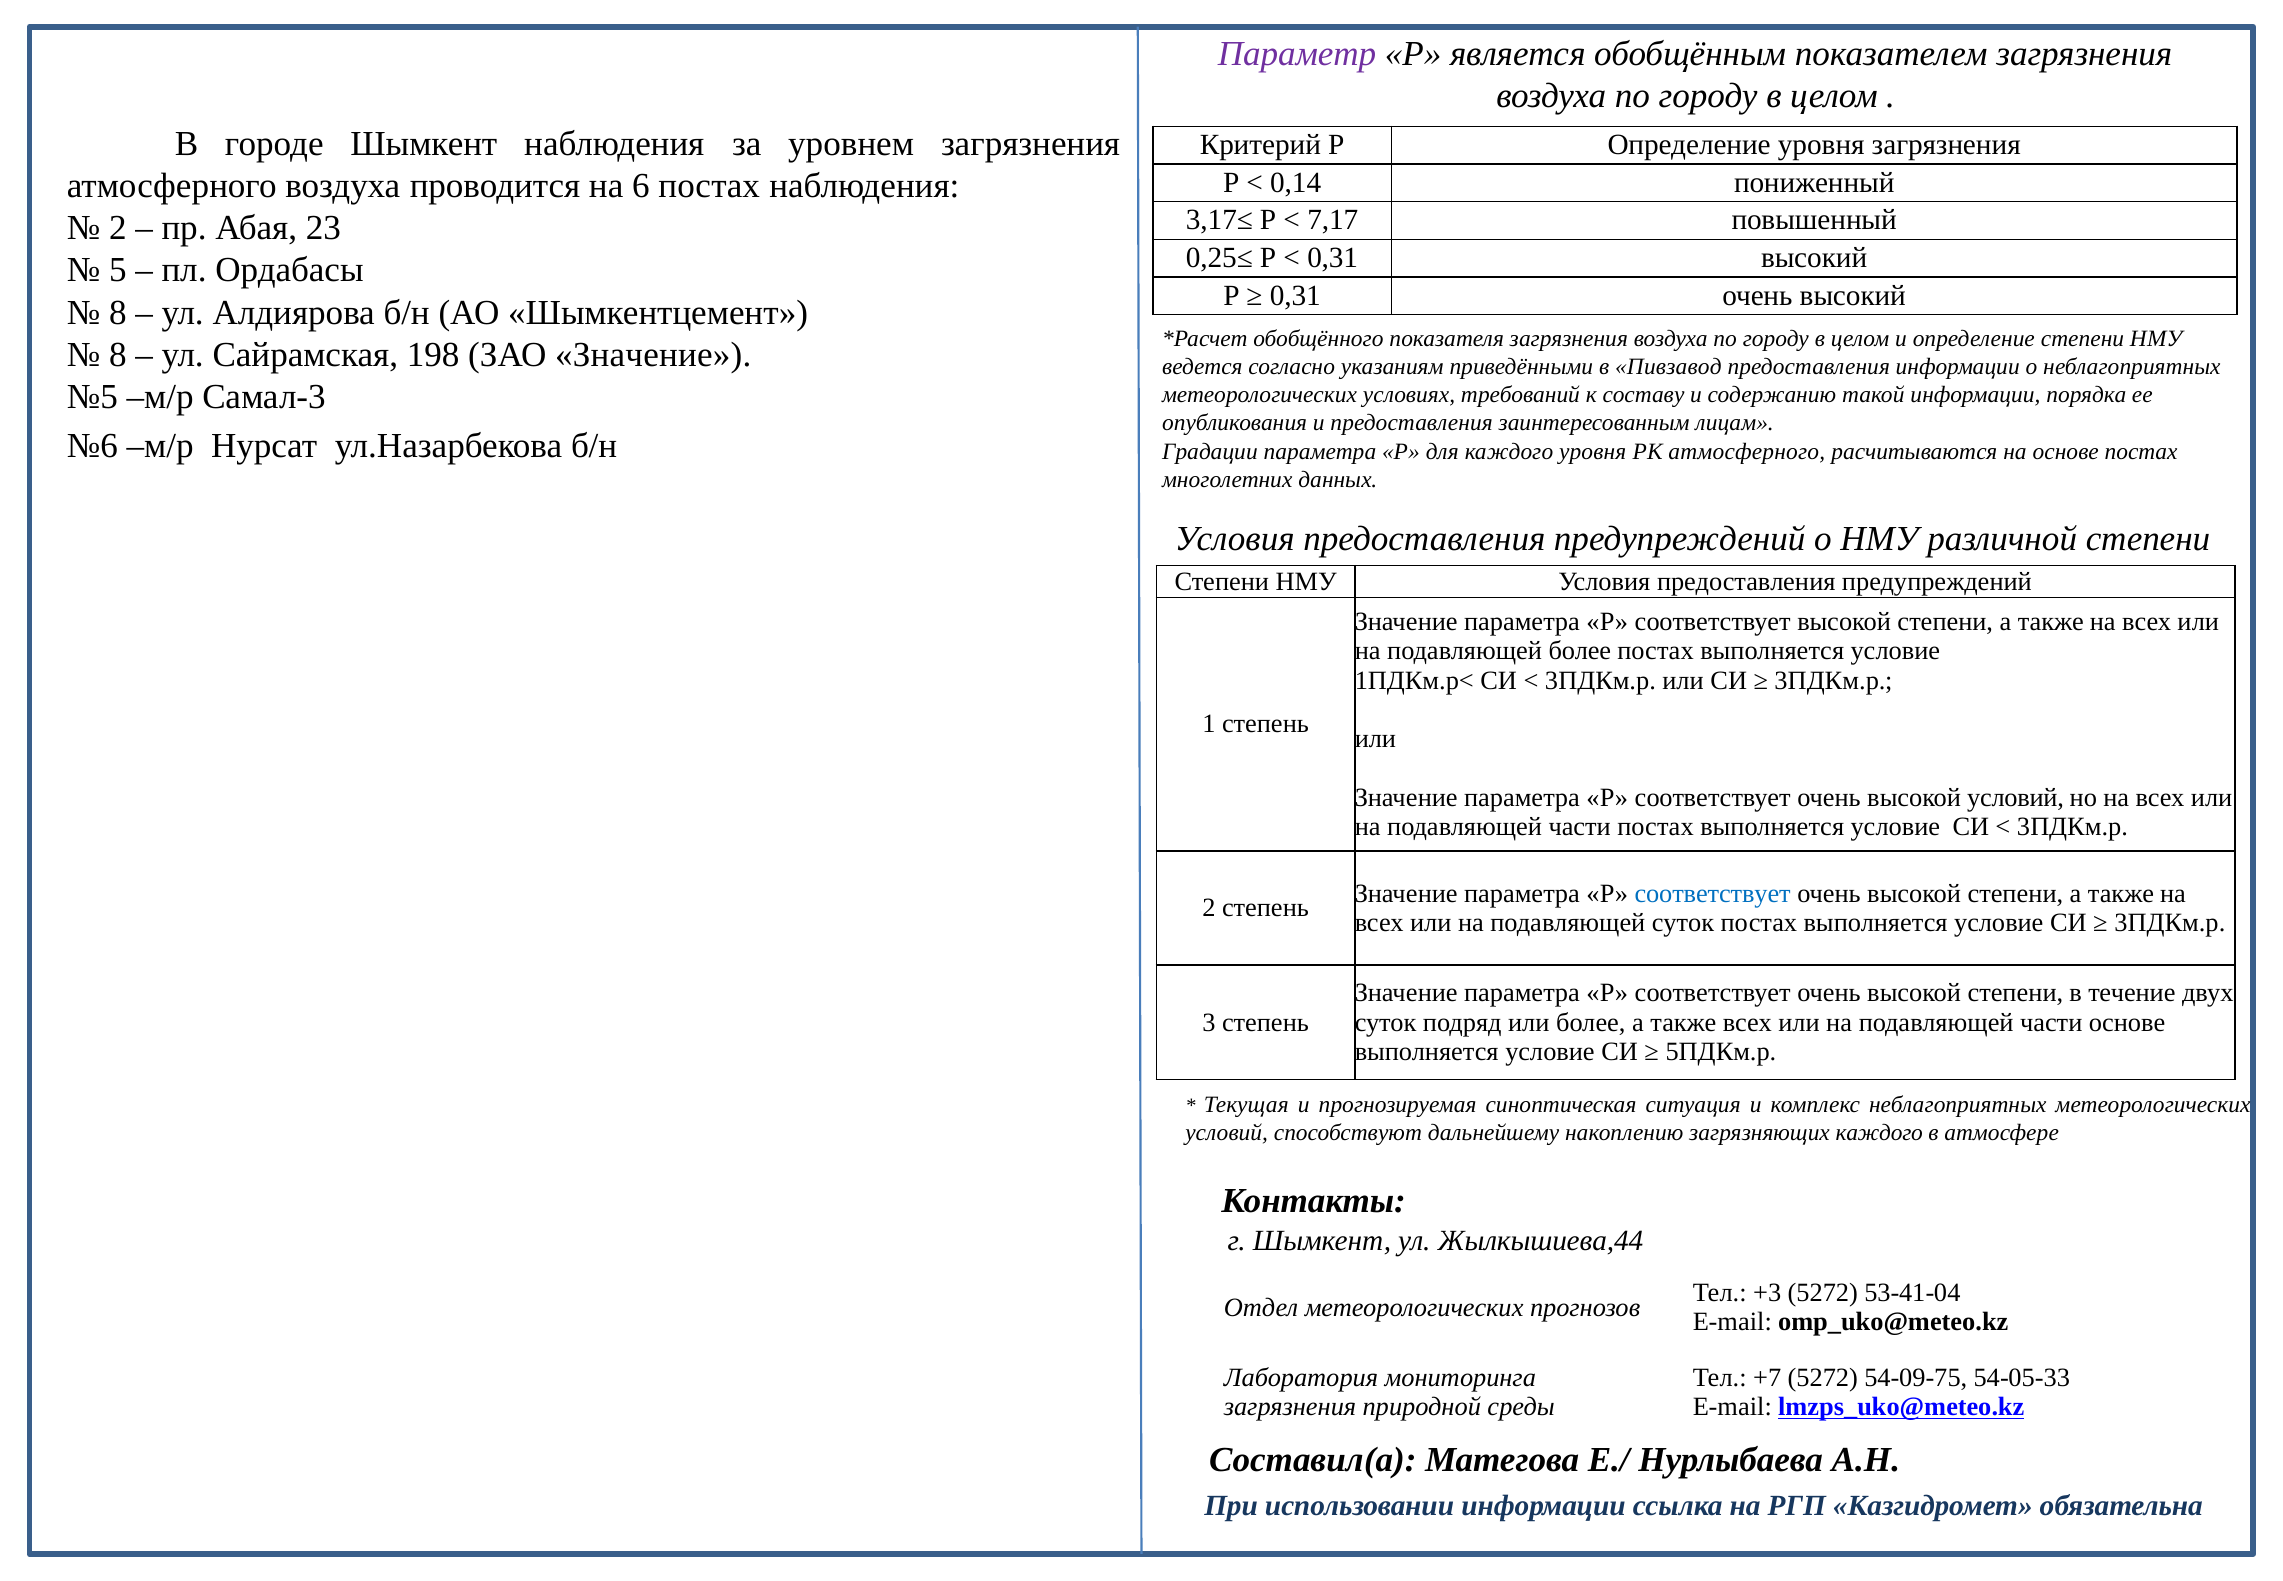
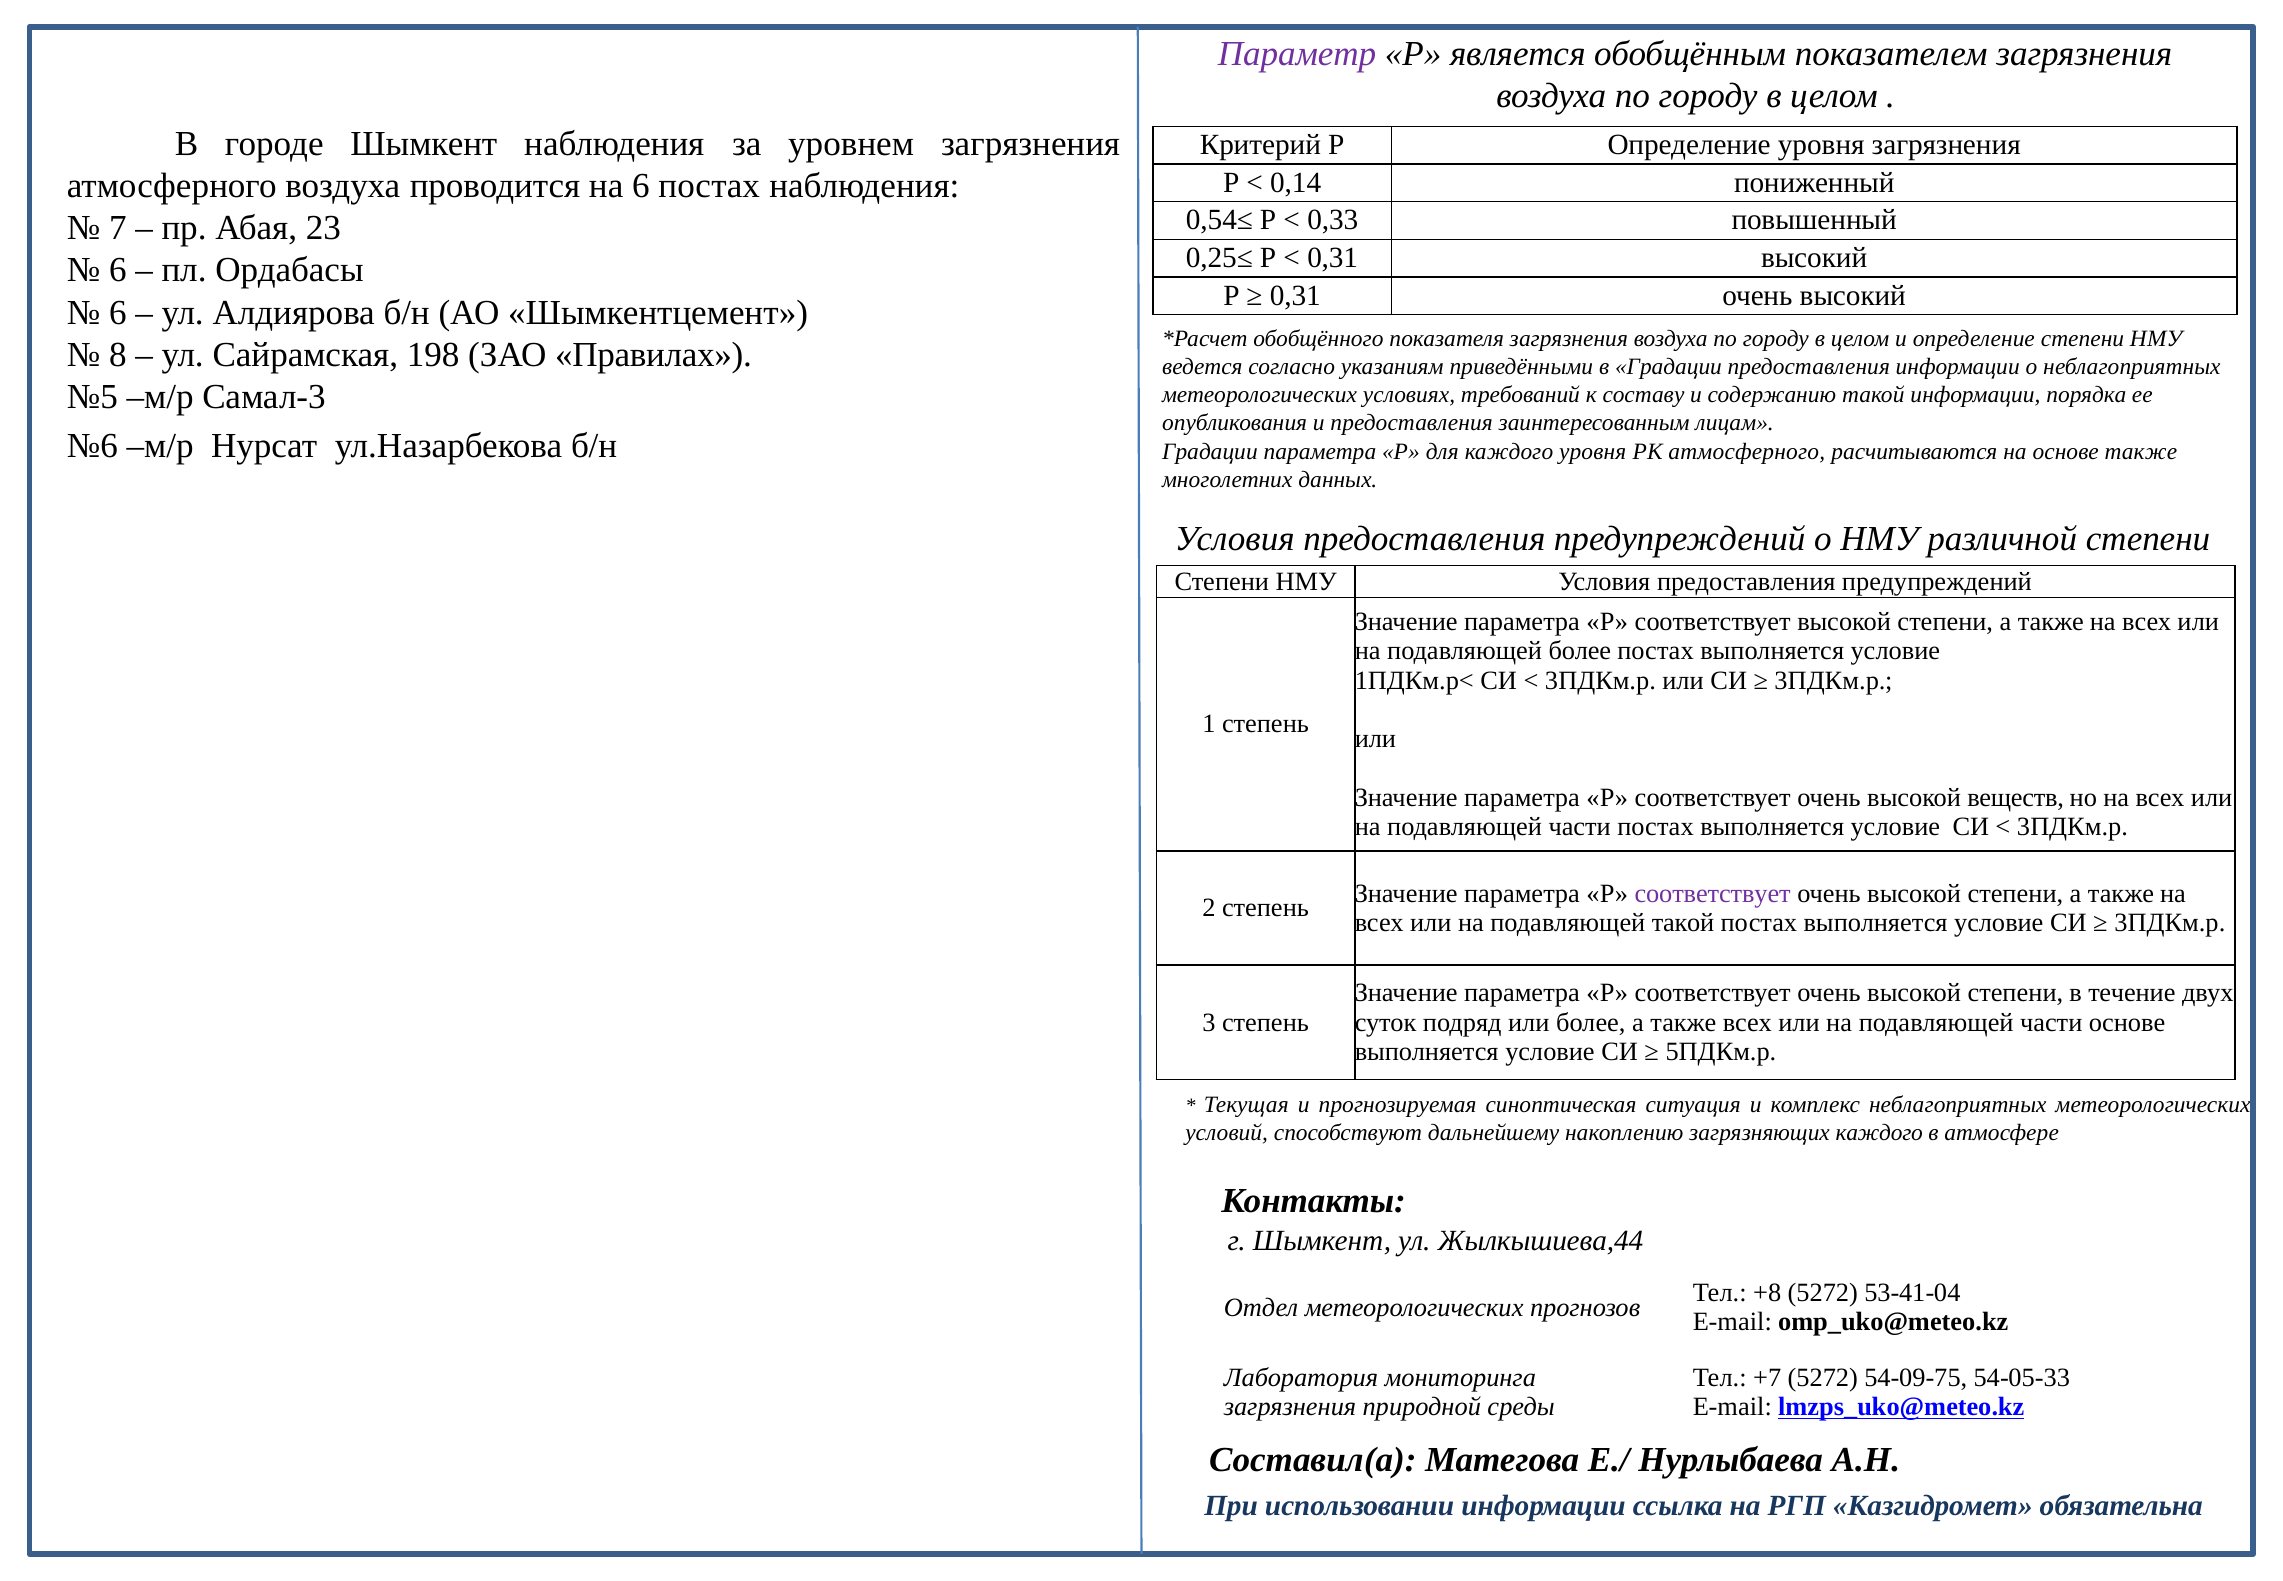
3,17≤: 3,17≤ -> 0,54≤
7,17: 7,17 -> 0,33
2 at (118, 228): 2 -> 7
5 at (118, 270): 5 -> 6
8 at (118, 312): 8 -> 6
ЗАО Значение: Значение -> Правилах
в Пивзавод: Пивзавод -> Градации
основе постах: постах -> также
высокой условий: условий -> веществ
соответствует at (1713, 893) colour: blue -> purple
подавляющей суток: суток -> такой
+3: +3 -> +8
